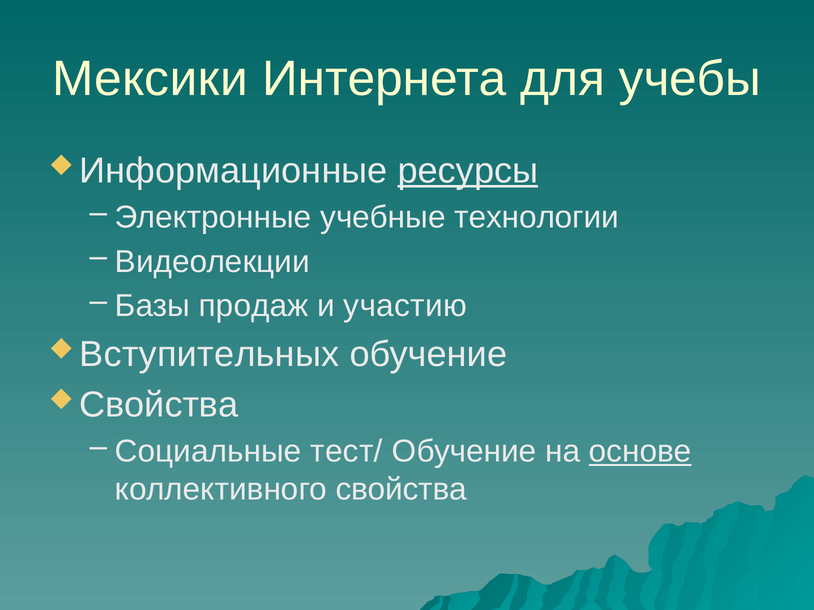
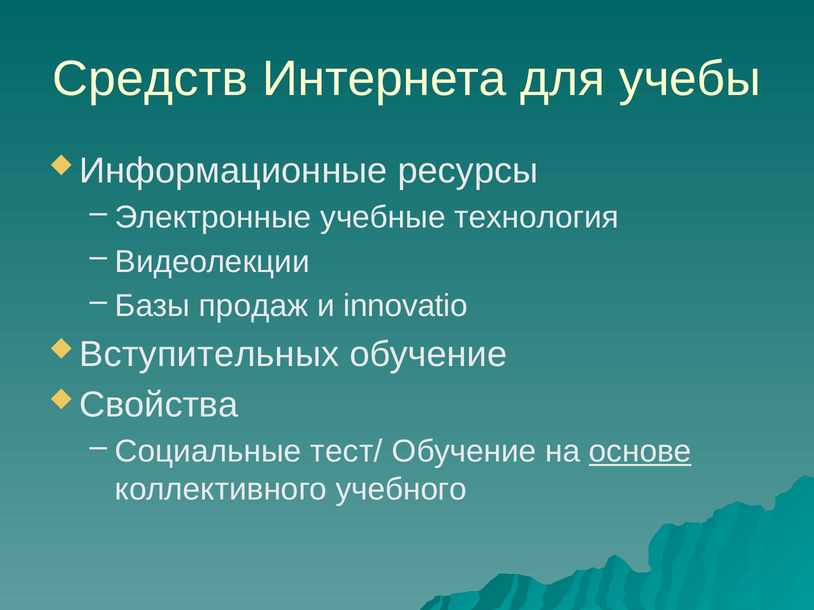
Мексики: Мексики -> Средств
ресурсы underline: present -> none
технологии: технологии -> технология
участию: участию -> innovatio
коллективного свойства: свойства -> учебного
